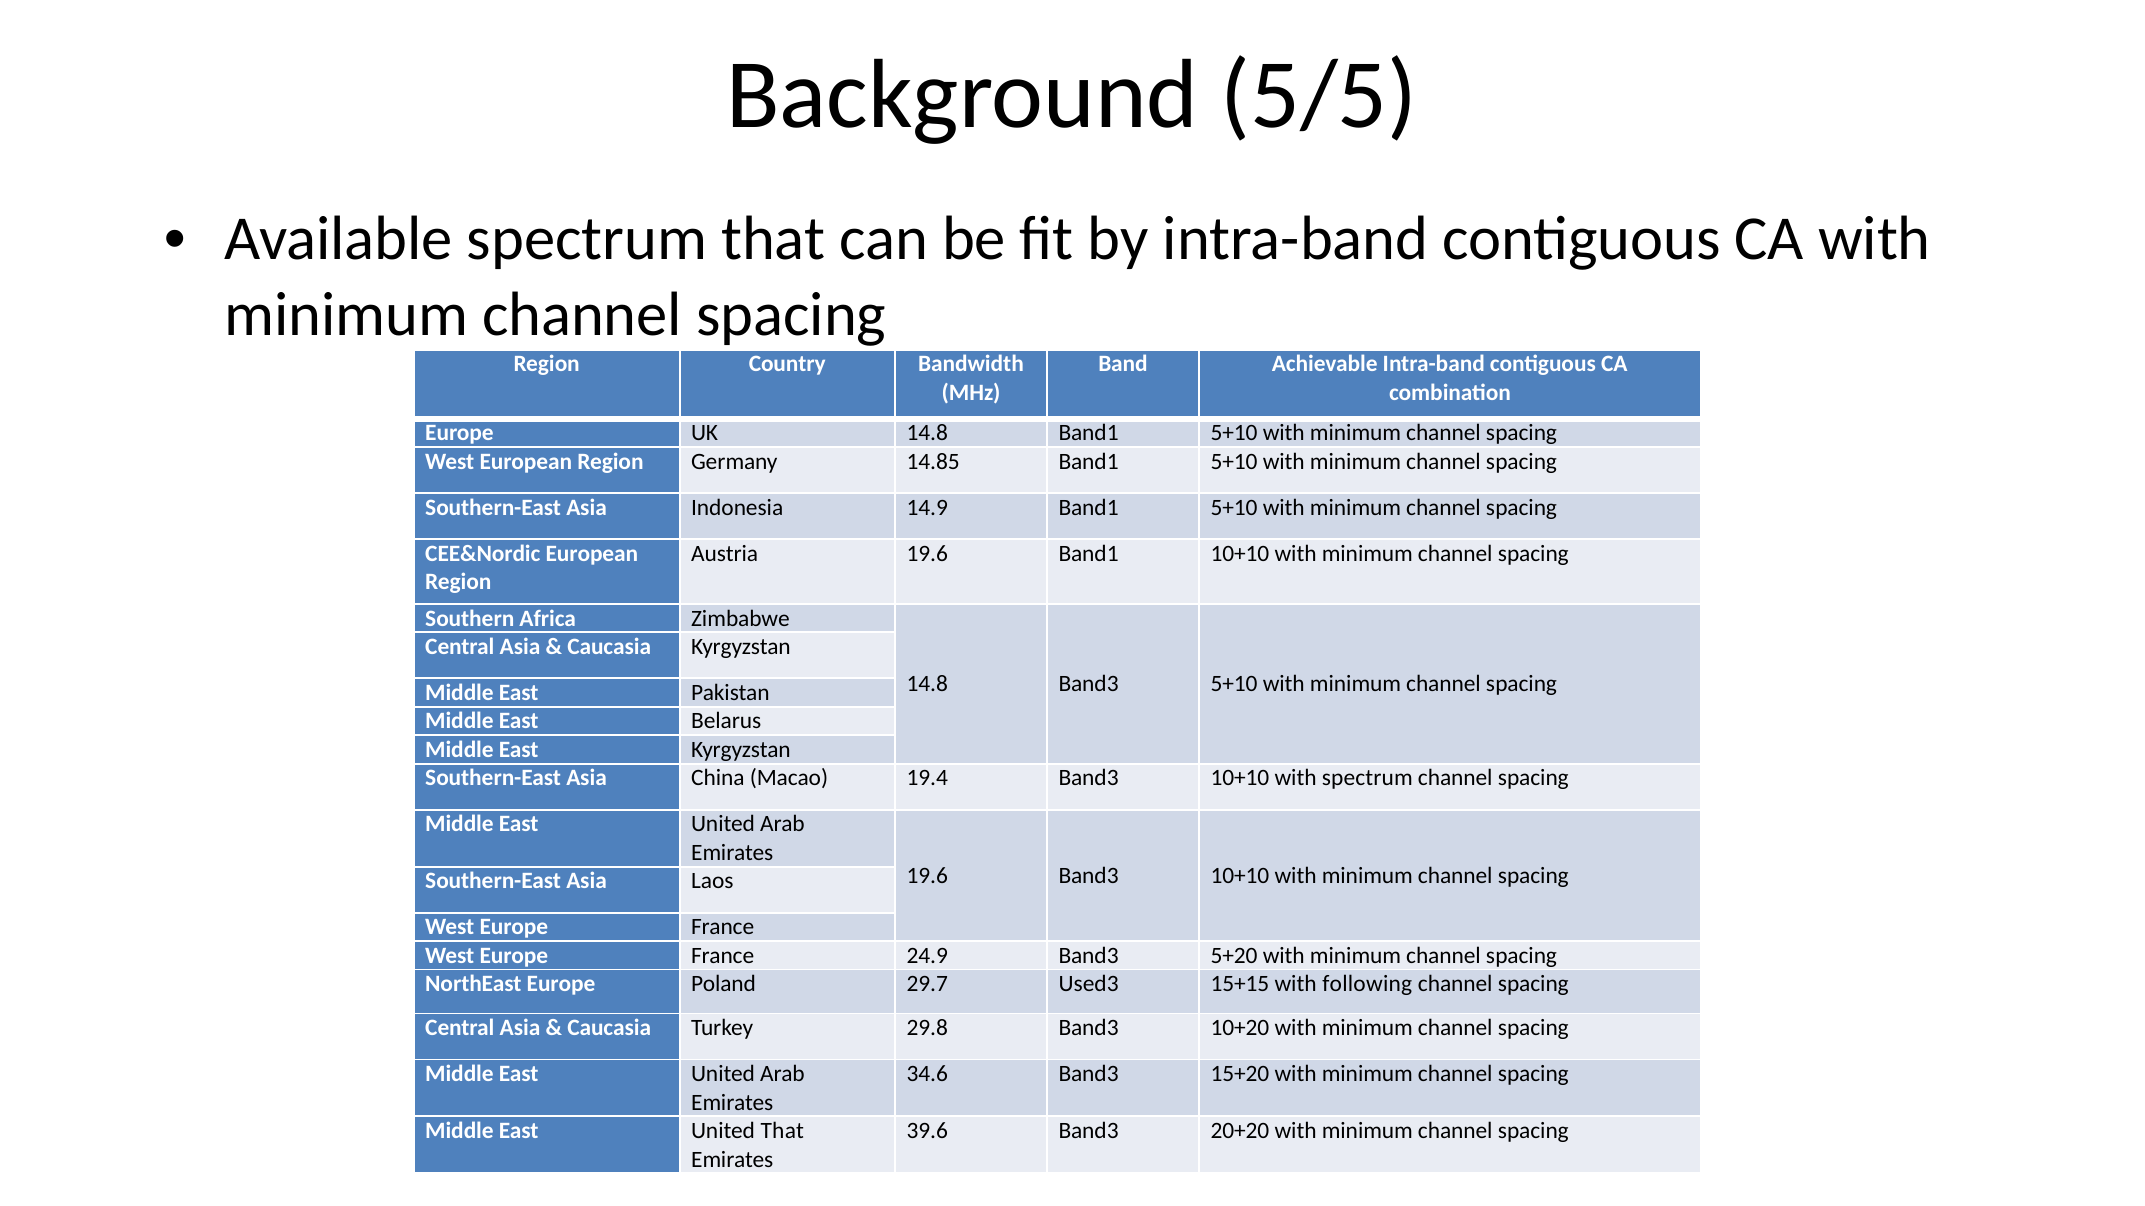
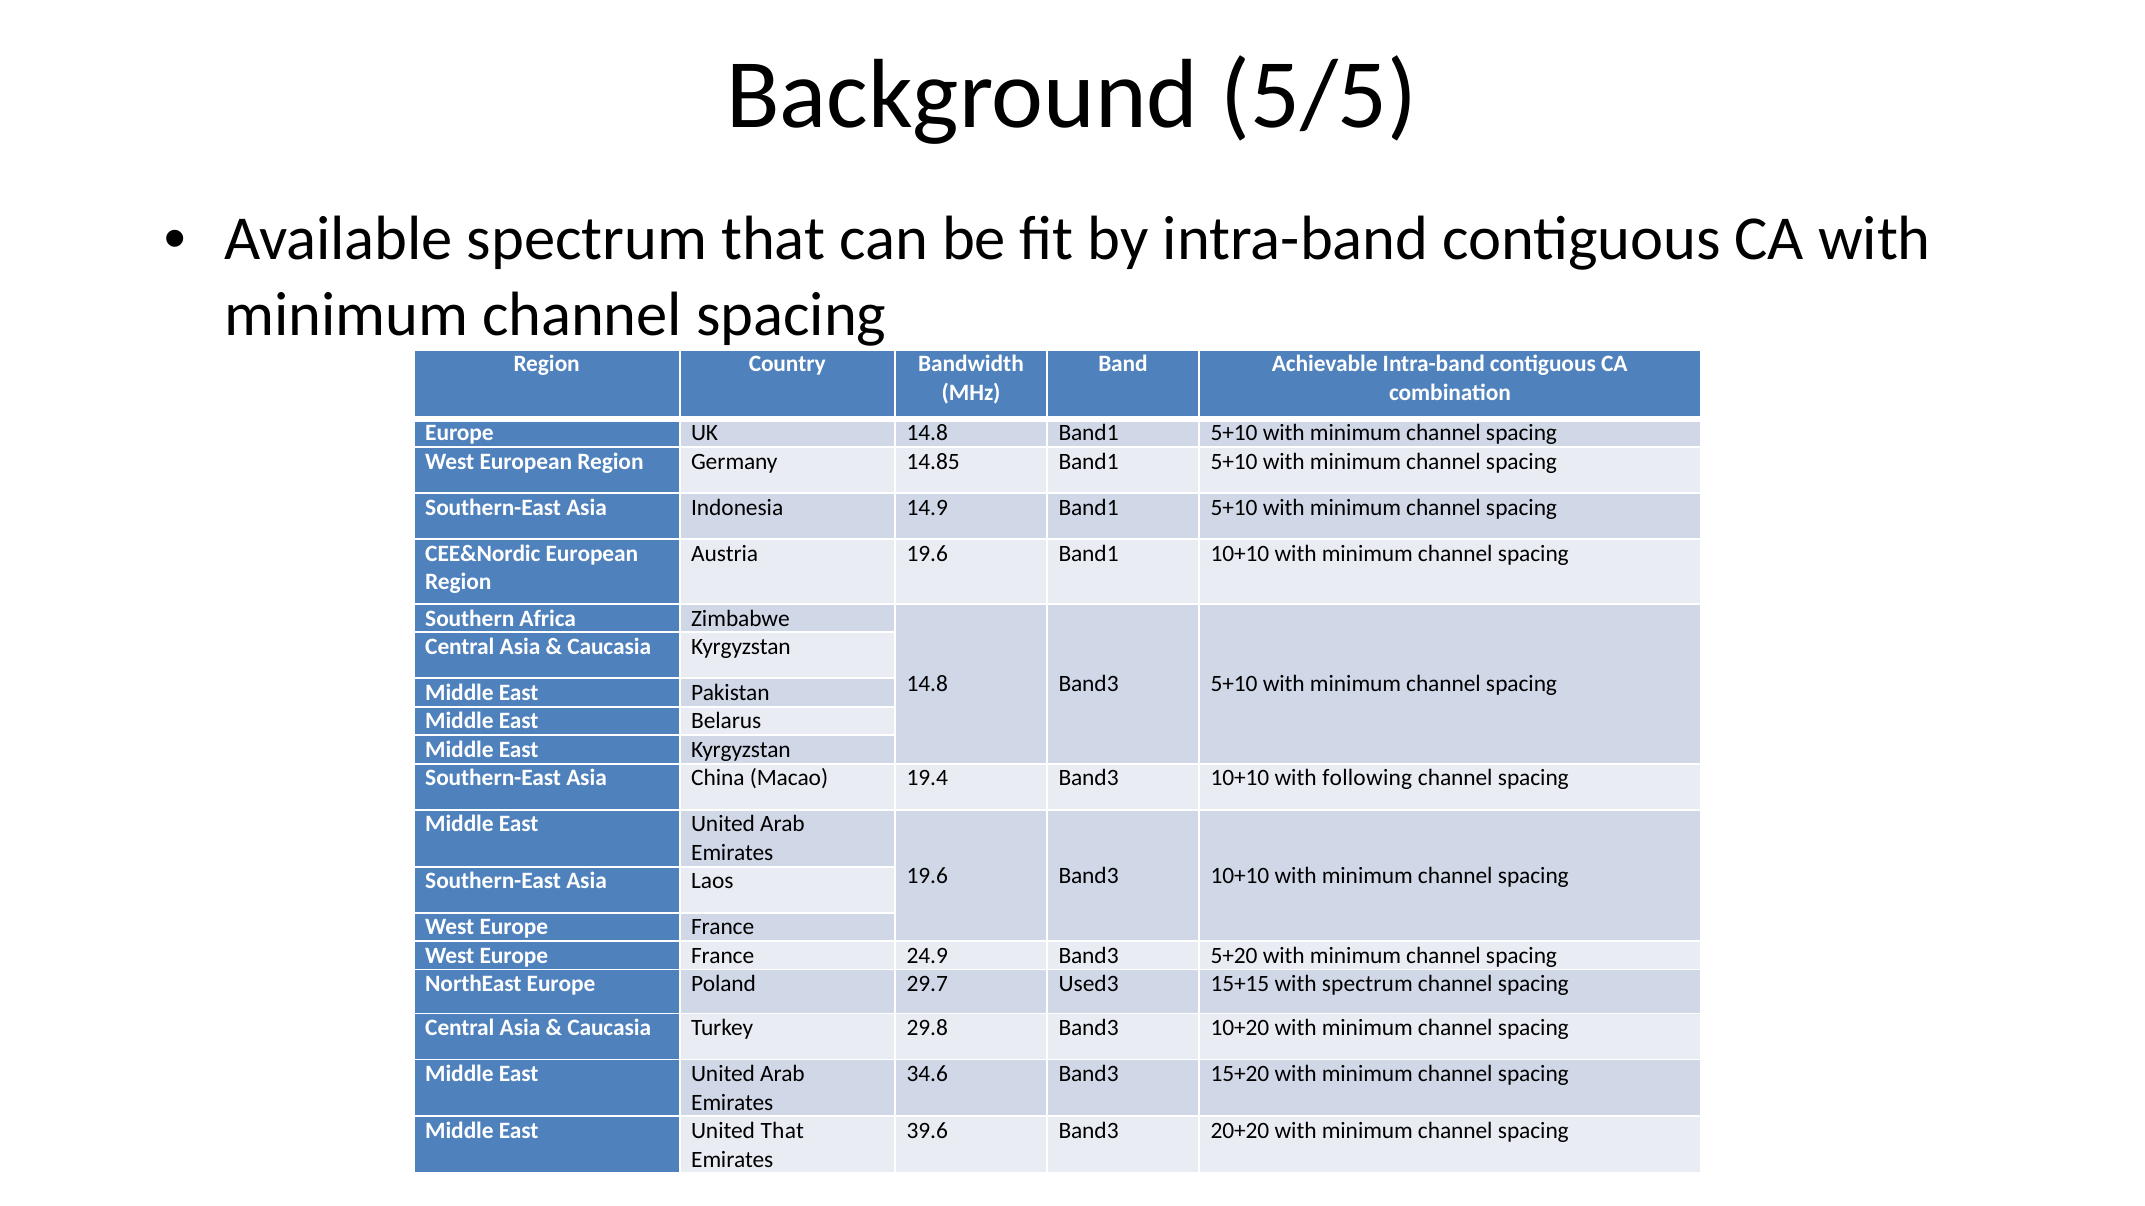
with spectrum: spectrum -> following
with following: following -> spectrum
